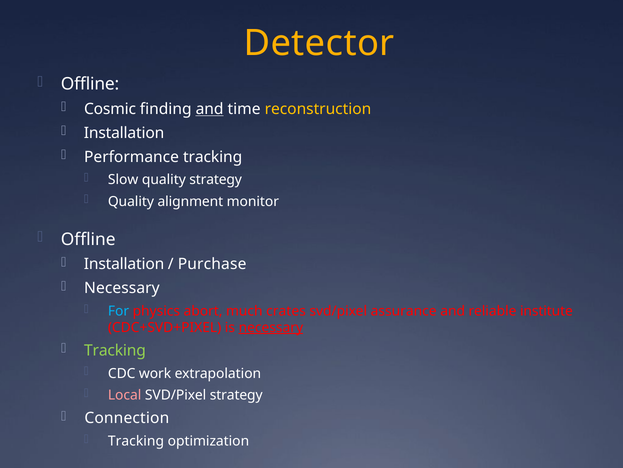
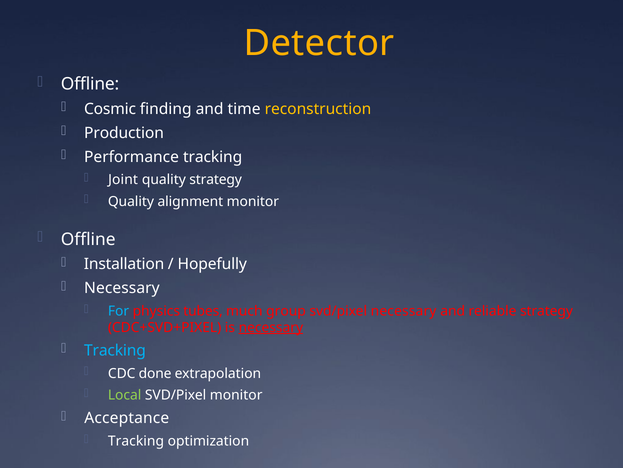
and at (210, 109) underline: present -> none
Installation at (124, 133): Installation -> Production
Slow: Slow -> Joint
Purchase: Purchase -> Hopefully
abort: abort -> tubes
crates: crates -> group
svd/pixel assurance: assurance -> necessary
reliable institute: institute -> strategy
Tracking at (115, 350) colour: light green -> light blue
work: work -> done
Local colour: pink -> light green
SVD/Pixel strategy: strategy -> monitor
Connection: Connection -> Acceptance
